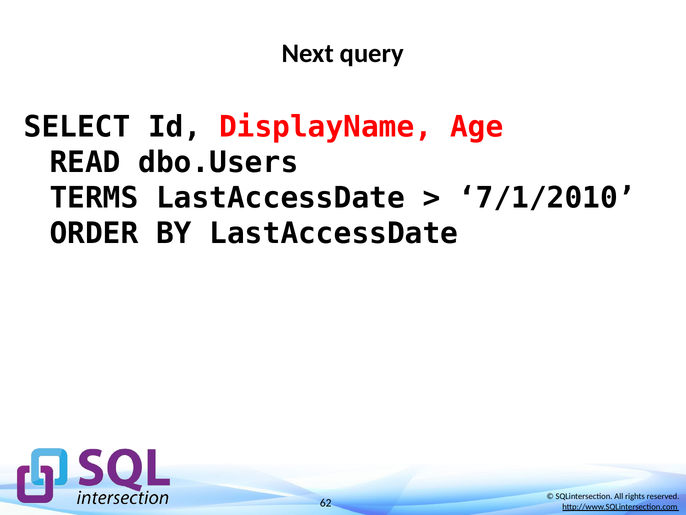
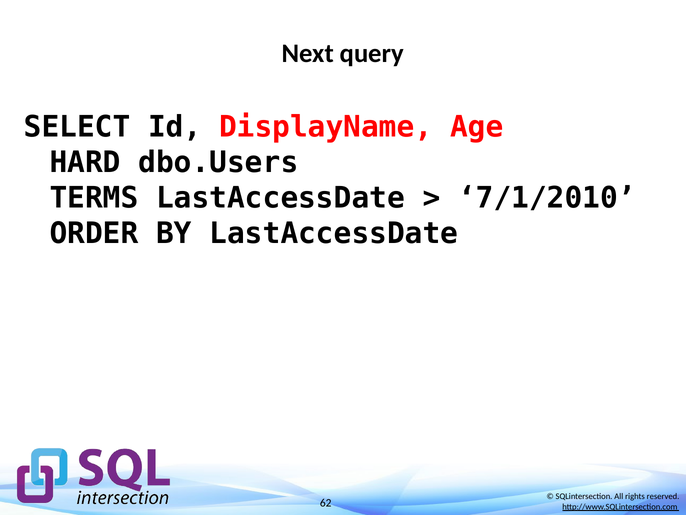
READ: READ -> HARD
